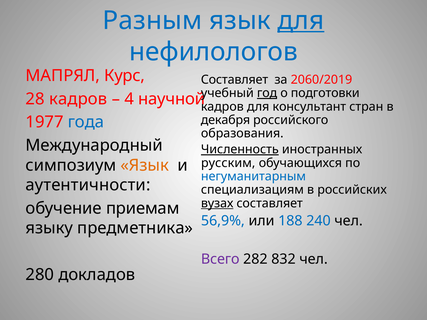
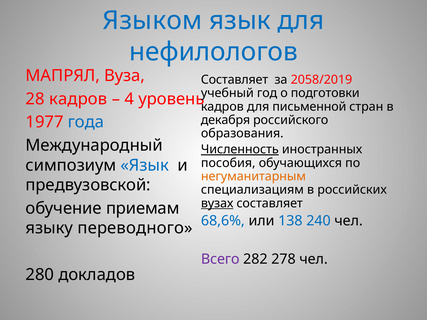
Разным: Разным -> Языком
для at (301, 21) underline: present -> none
Курс: Курс -> Вуза
2060/2019: 2060/2019 -> 2058/2019
год underline: present -> none
научной: научной -> уровень
консультант: консультант -> письменной
русским: русским -> пособия
Язык at (145, 165) colour: orange -> blue
негуманитарным colour: blue -> orange
аутентичности: аутентичности -> предвузовской
56,9%: 56,9% -> 68,6%
188: 188 -> 138
предметника: предметника -> переводного
832: 832 -> 278
